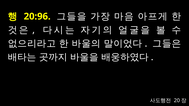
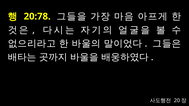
20:96: 20:96 -> 20:78
